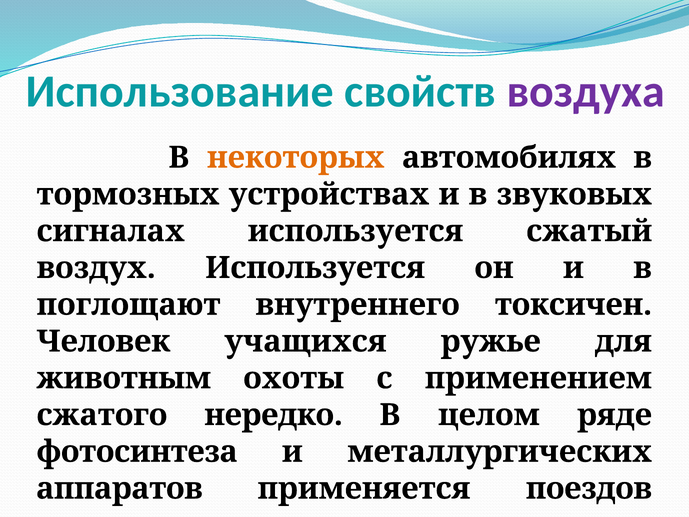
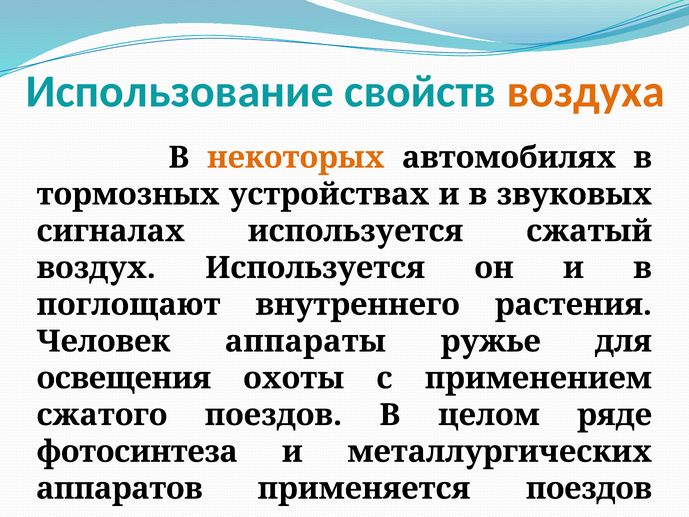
воздуха colour: purple -> orange
токсичен: токсичен -> растения
учащихся: учащихся -> аппараты
животным: животным -> освещения
сжатого нередко: нередко -> поездов
